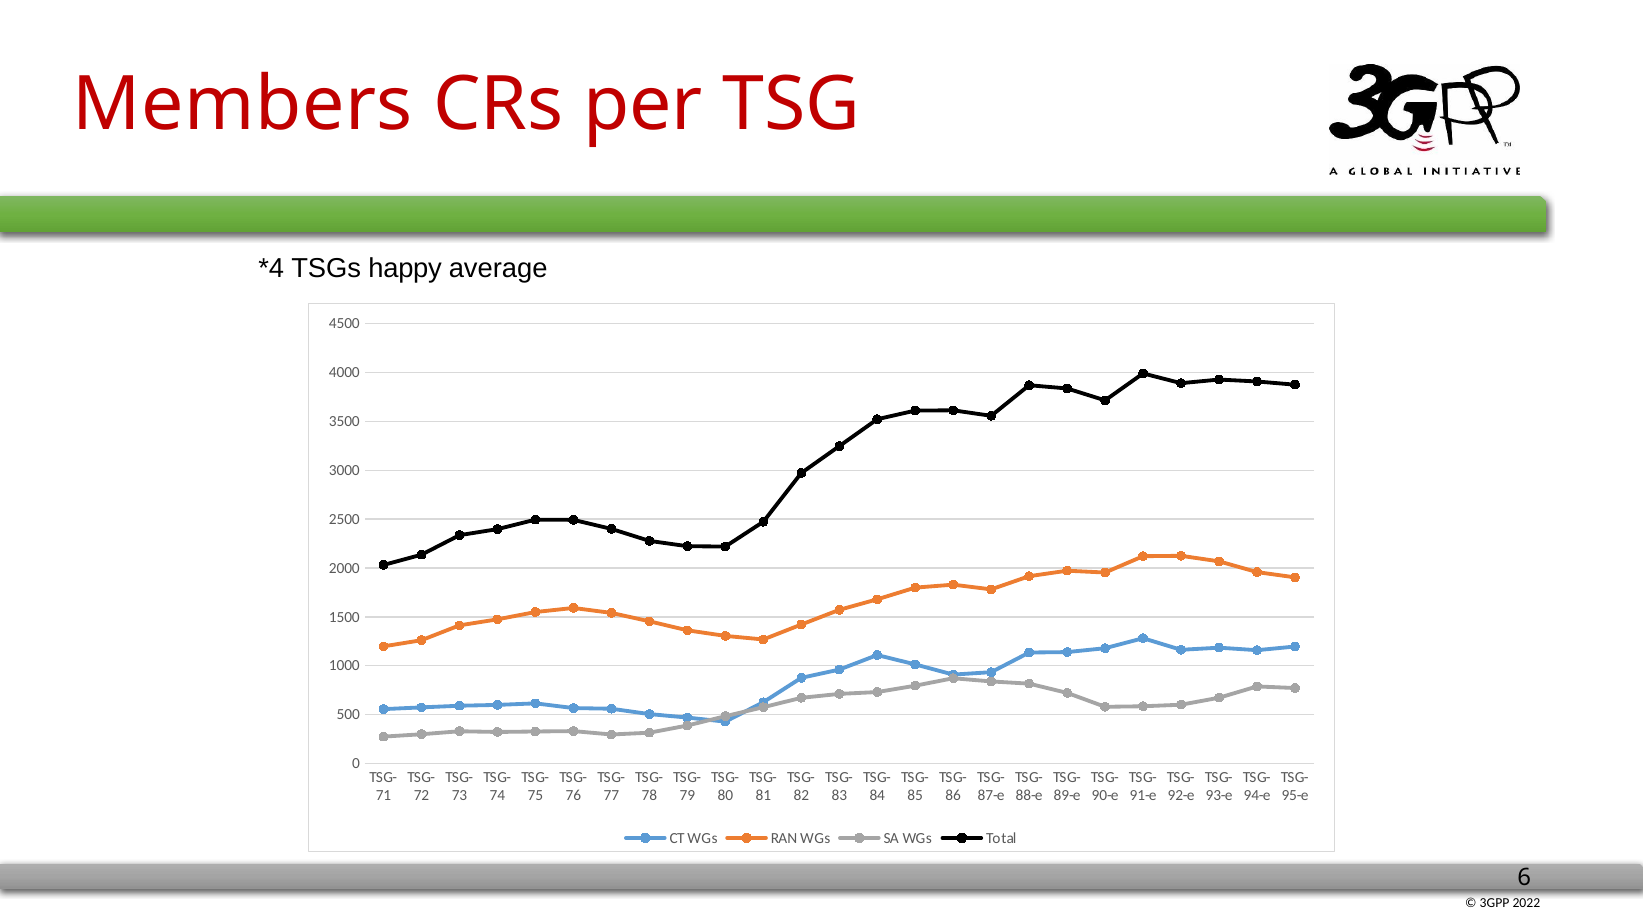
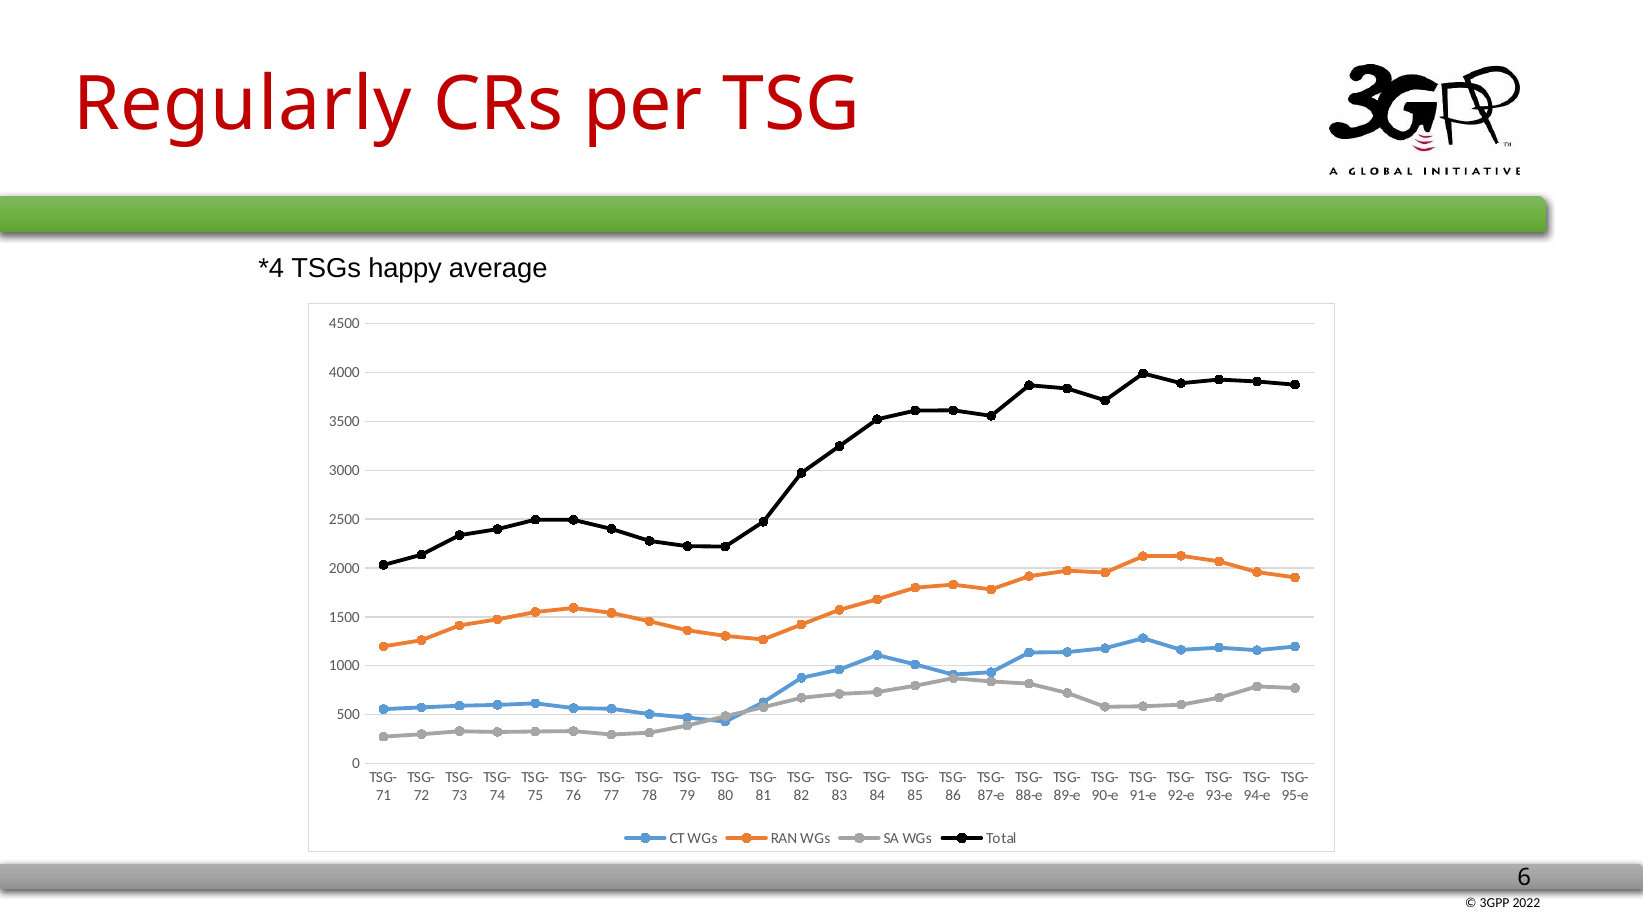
Members: Members -> Regularly
